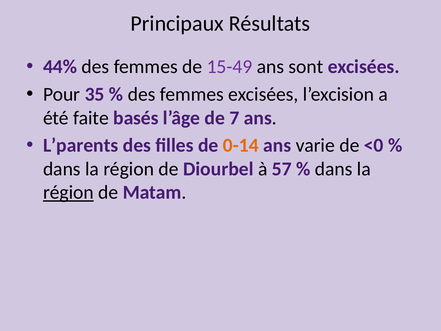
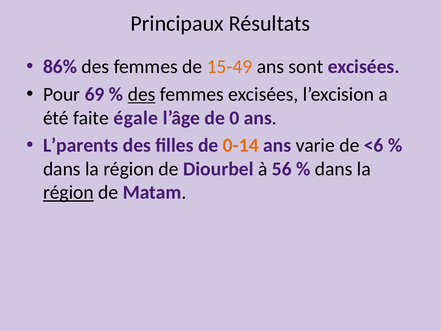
44%: 44% -> 86%
15-49 colour: purple -> orange
35: 35 -> 69
des at (142, 94) underline: none -> present
basés: basés -> égale
7: 7 -> 0
<0: <0 -> <6
57: 57 -> 56
